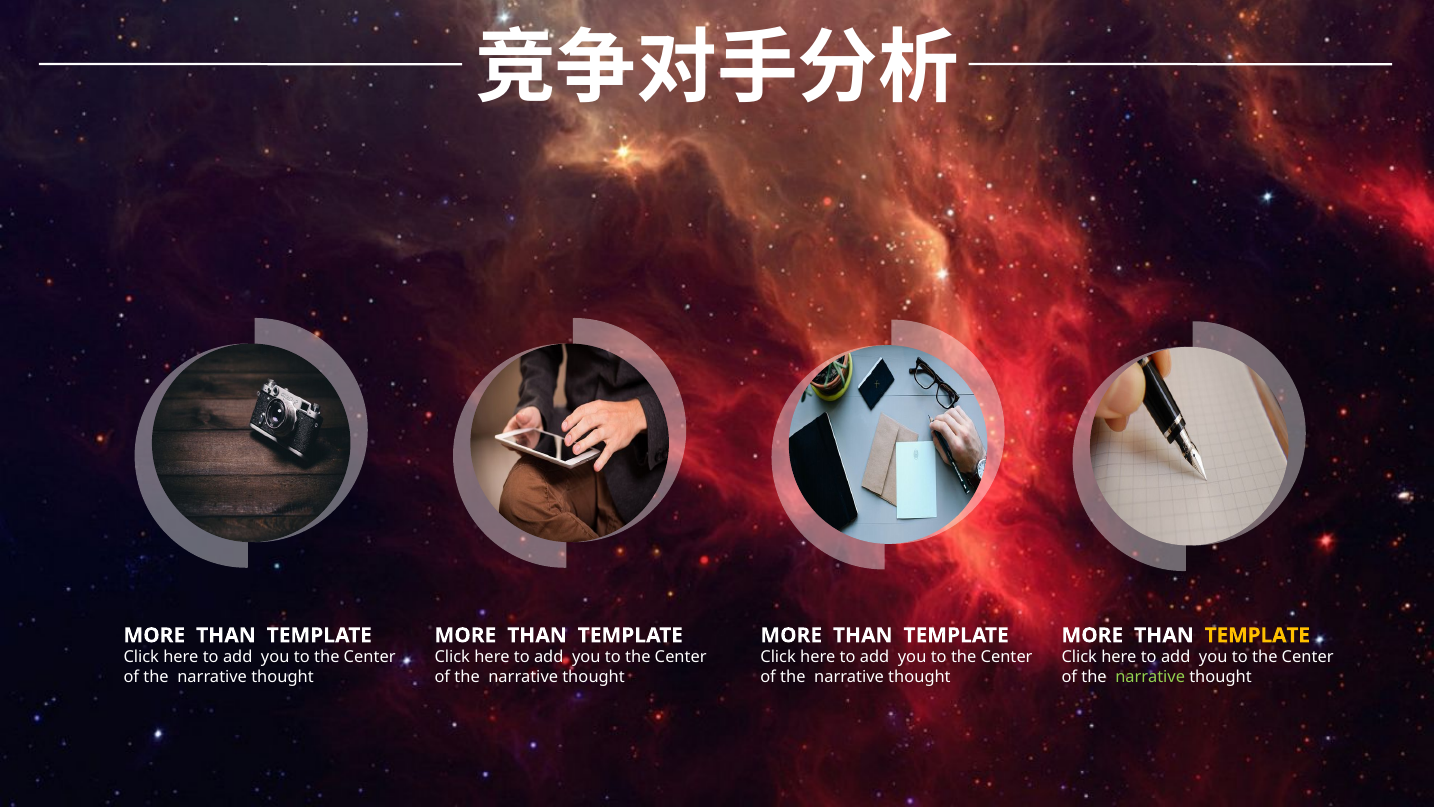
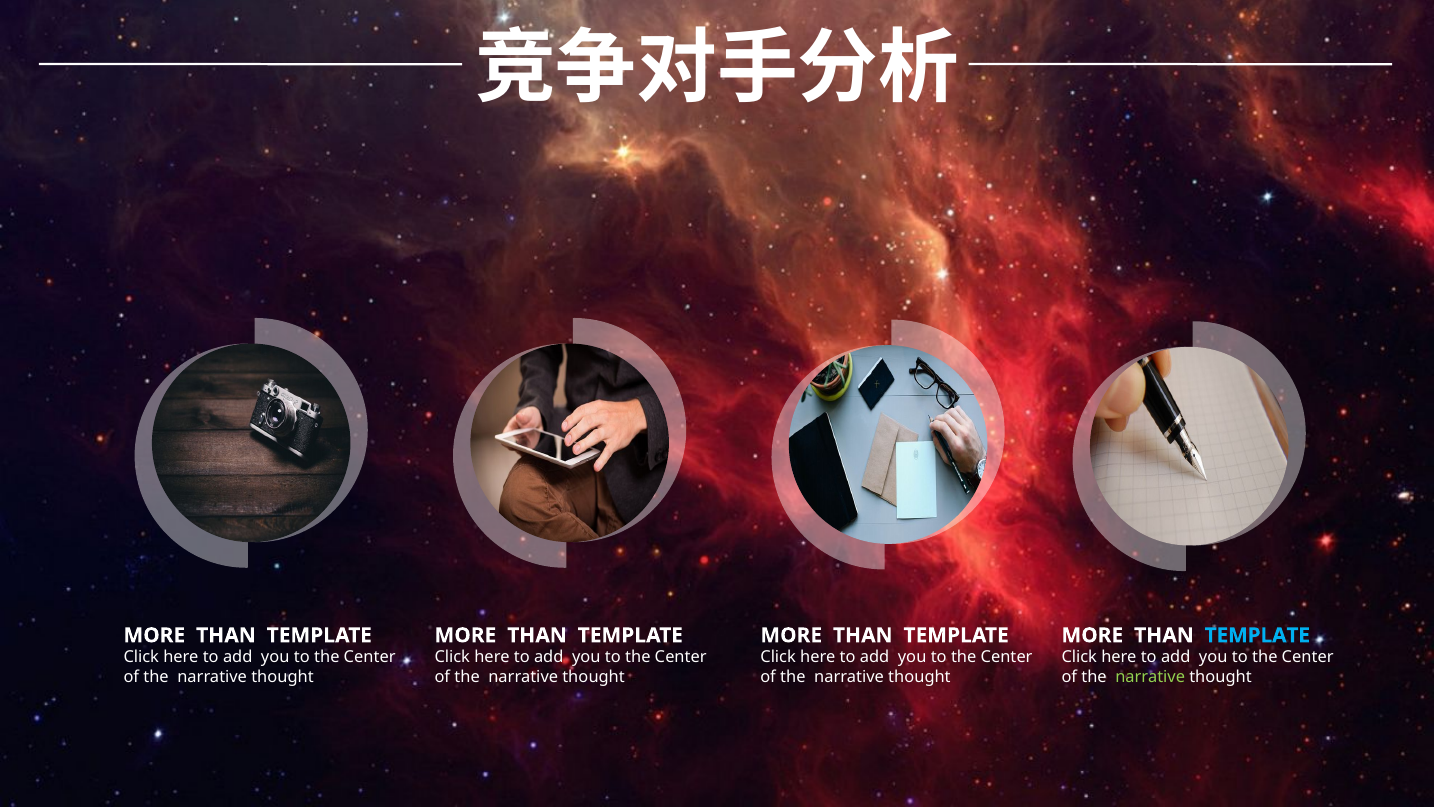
TEMPLATE at (1257, 635) colour: yellow -> light blue
